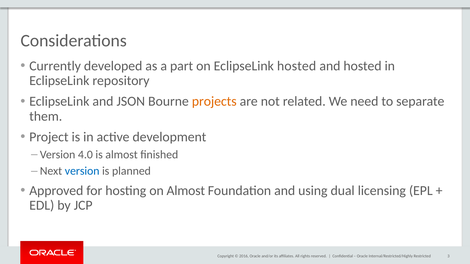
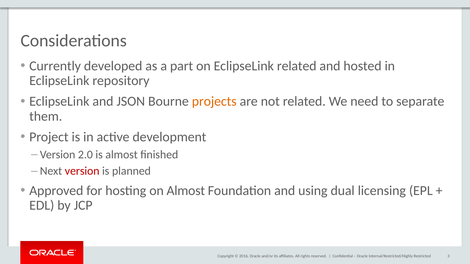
EclipseLink hosted: hosted -> related
4.0: 4.0 -> 2.0
version at (82, 171) colour: blue -> red
